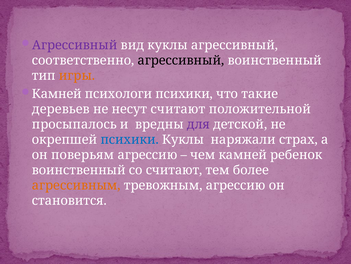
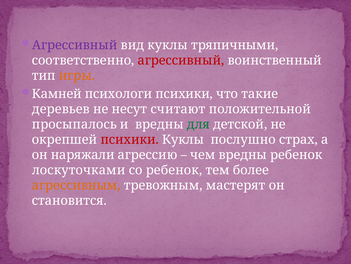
куклы агрессивный: агрессивный -> тряпичными
агрессивный at (181, 60) colour: black -> red
для colour: purple -> green
психики at (130, 139) colour: blue -> red
наряжали: наряжали -> послушно
поверьям: поверьям -> наряжали
чем камней: камней -> вредны
воинственный at (79, 170): воинственный -> лоскуточками
со считают: считают -> ребенок
тревожным агрессию: агрессию -> мастерят
